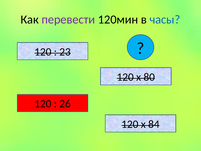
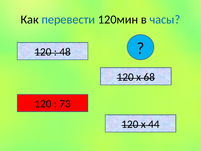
перевести colour: purple -> blue
23: 23 -> 48
80: 80 -> 68
26: 26 -> 73
84: 84 -> 44
